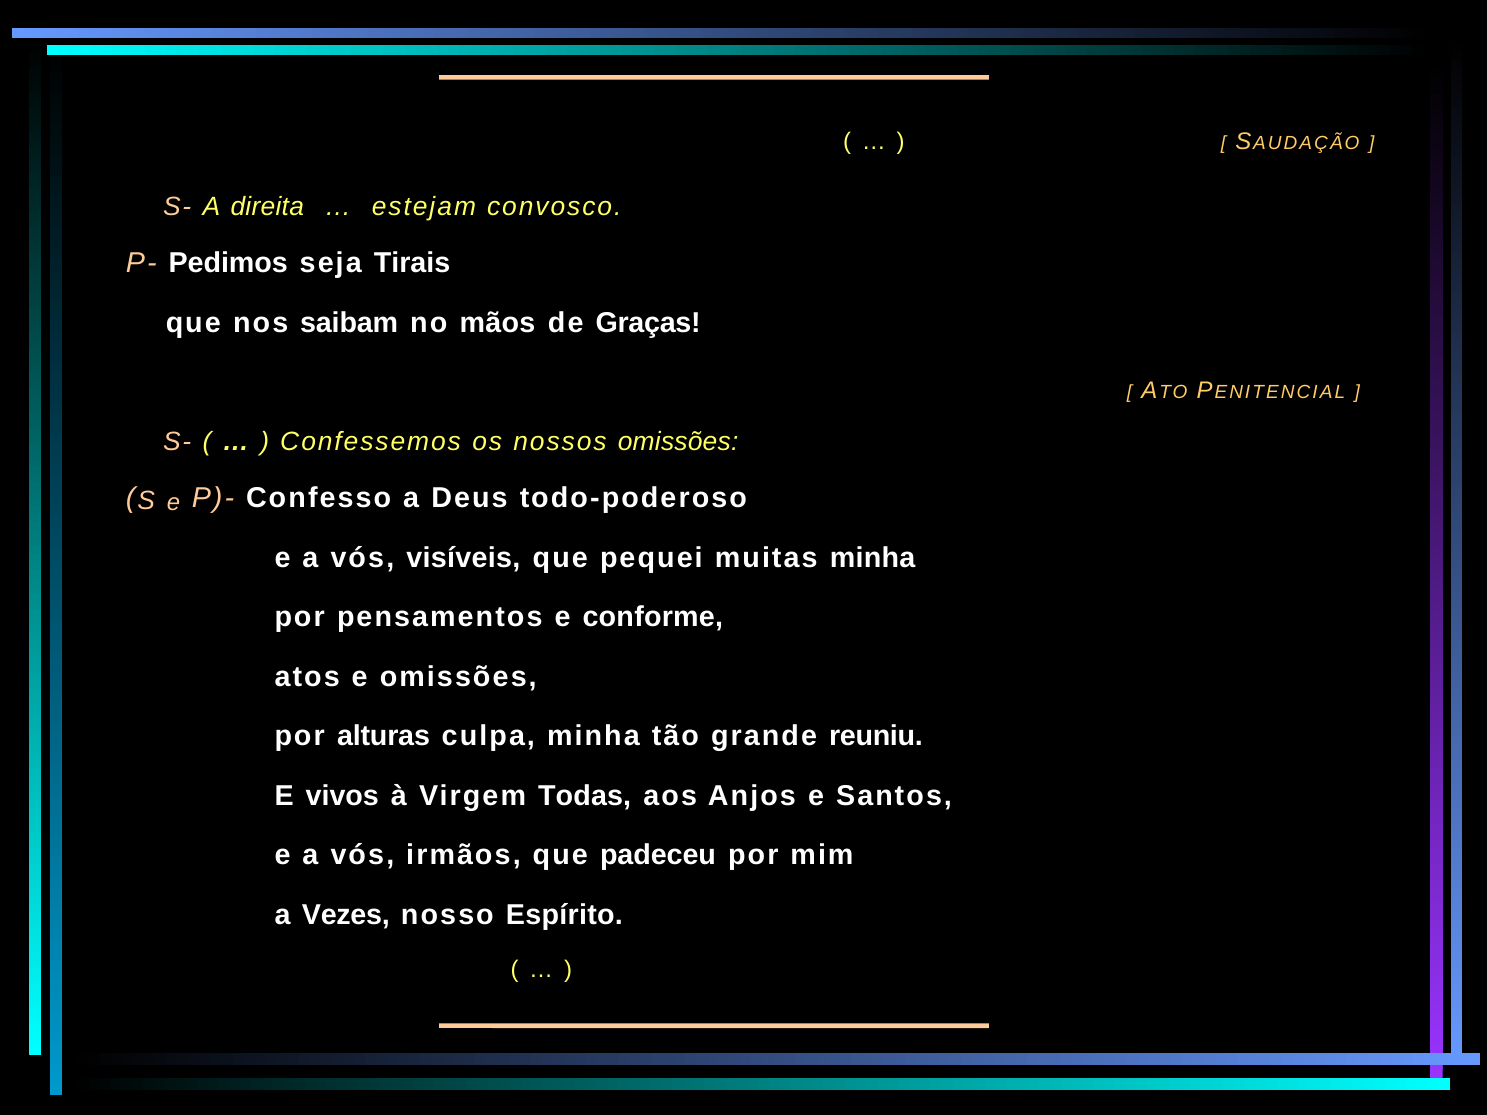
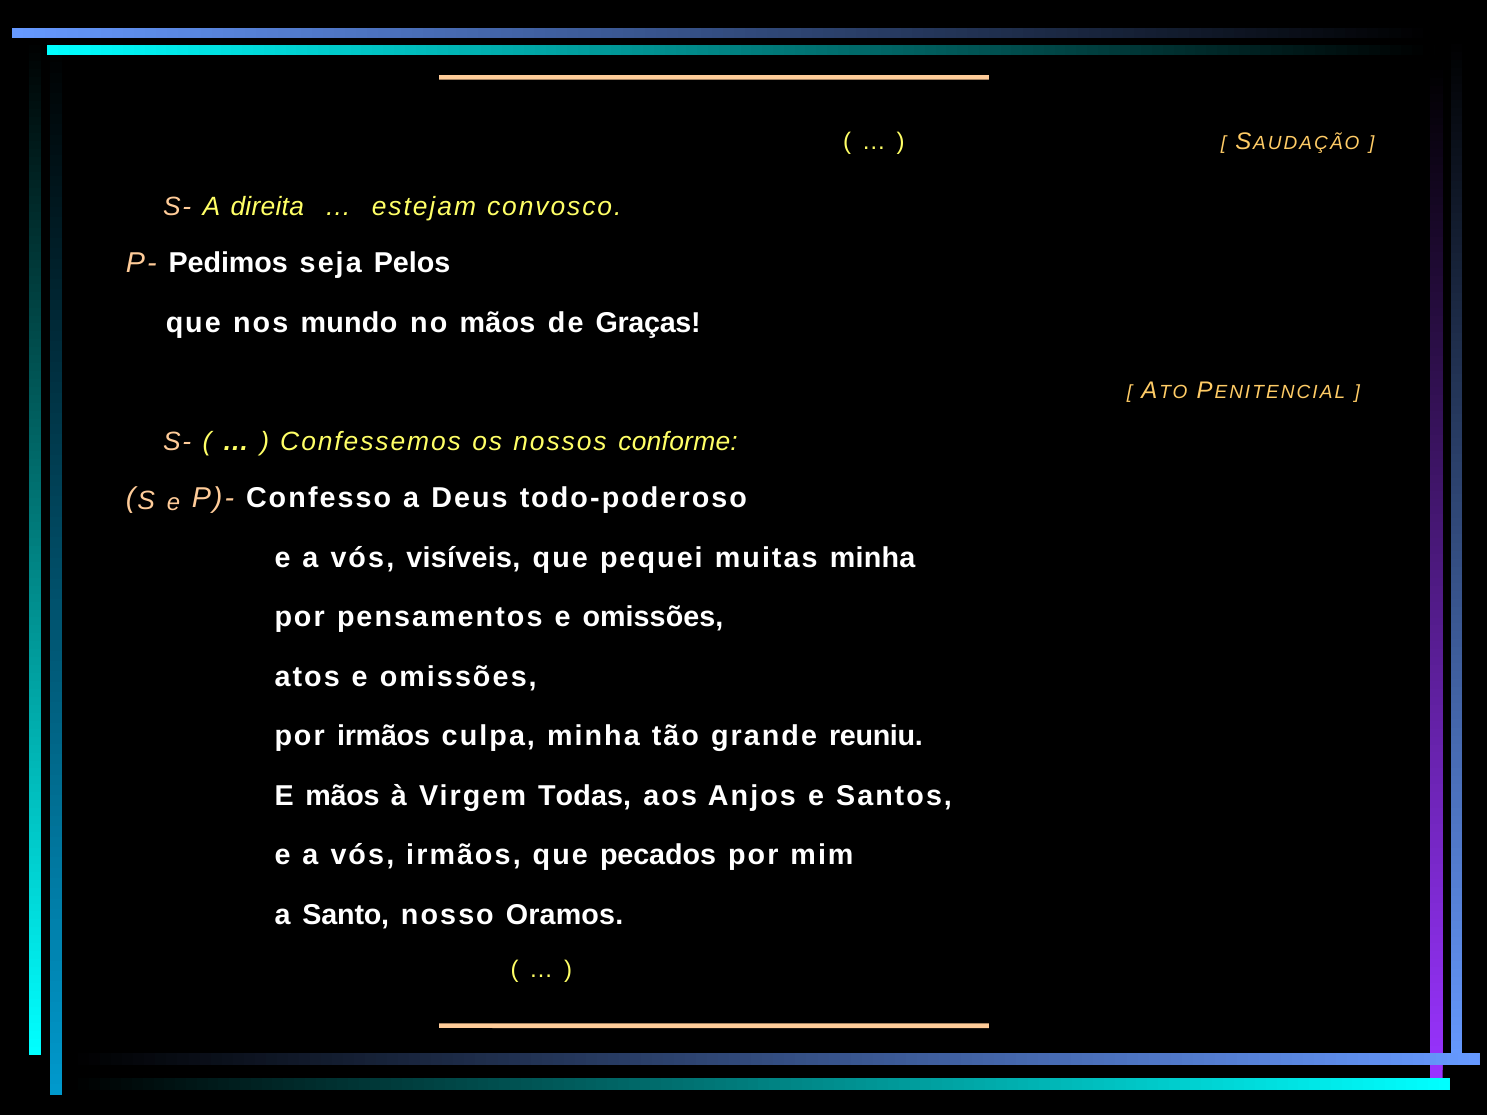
Tirais: Tirais -> Pelos
saibam: saibam -> mundo
nossos omissões: omissões -> conforme
pensamentos e conforme: conforme -> omissões
por alturas: alturas -> irmãos
E vivos: vivos -> mãos
padeceu: padeceu -> pecados
Vezes: Vezes -> Santo
Espírito: Espírito -> Oramos
